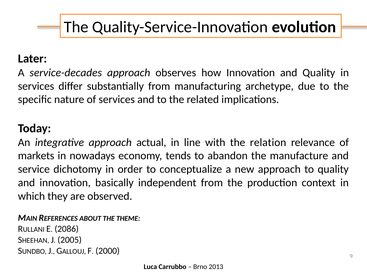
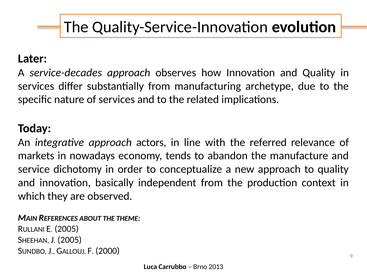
actual: actual -> actors
relation: relation -> referred
2086 at (67, 229): 2086 -> 2005
